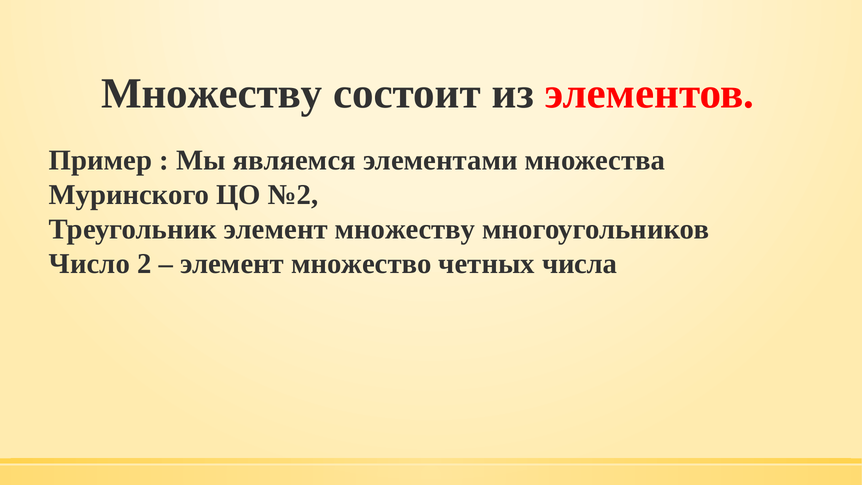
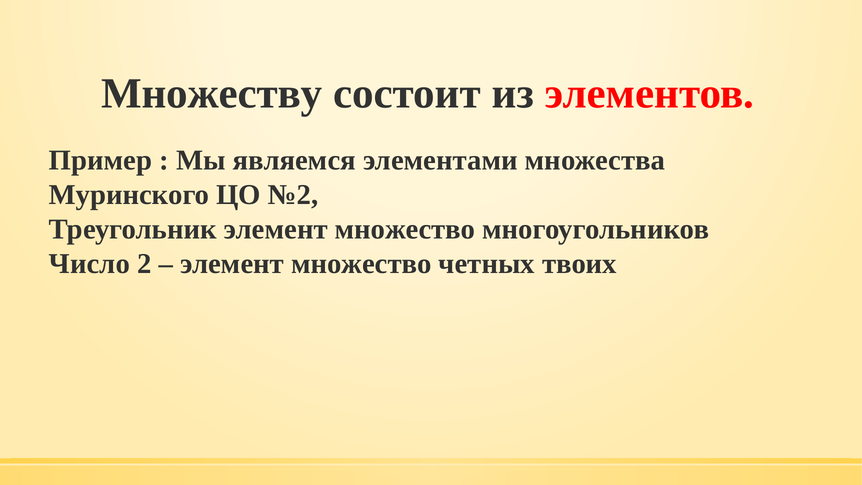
Треугольник элемент множеству: множеству -> множество
числа: числа -> твоих
